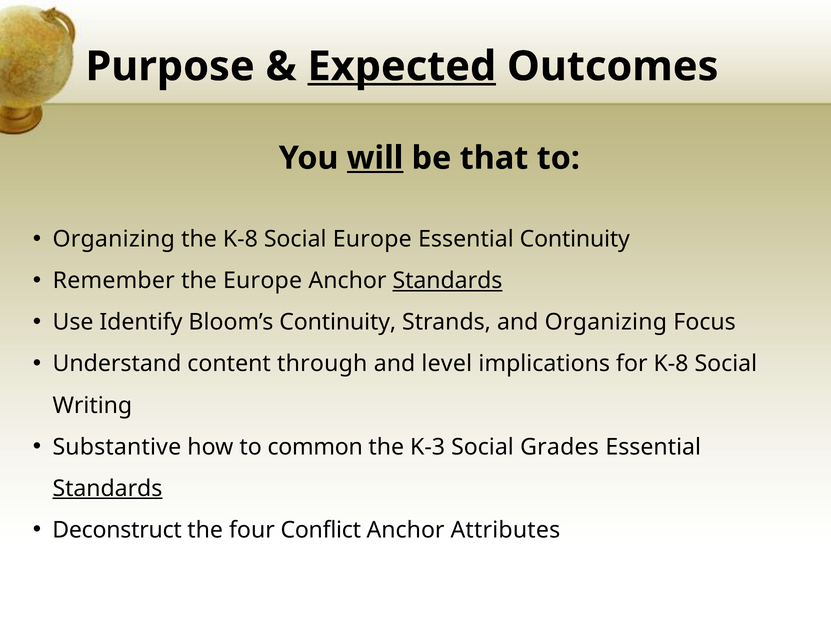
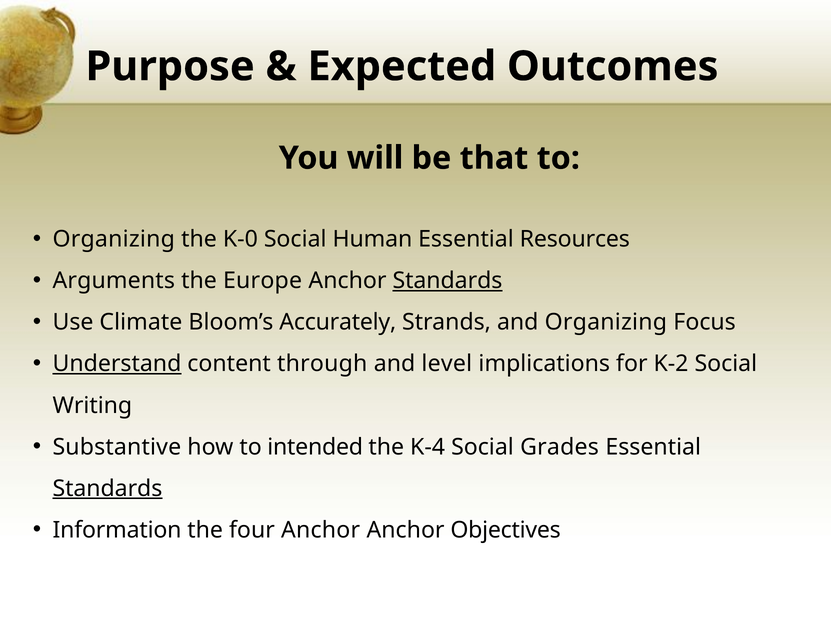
Expected underline: present -> none
will underline: present -> none
the K-8: K-8 -> K-0
Social Europe: Europe -> Human
Essential Continuity: Continuity -> Resources
Remember: Remember -> Arguments
Identify: Identify -> Climate
Bloom’s Continuity: Continuity -> Accurately
Understand underline: none -> present
for K-8: K-8 -> K-2
common: common -> intended
K-3: K-3 -> K-4
Deconstruct: Deconstruct -> Information
four Conflict: Conflict -> Anchor
Attributes: Attributes -> Objectives
